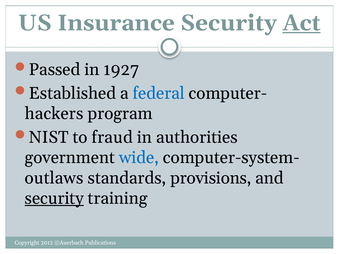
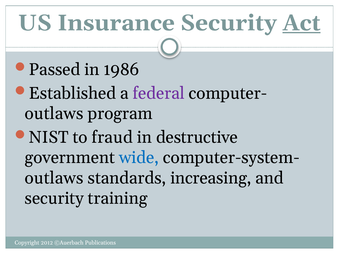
1927: 1927 -> 1986
federal colour: blue -> purple
hackers at (54, 114): hackers -> outlaws
authorities: authorities -> destructive
provisions: provisions -> increasing
security at (54, 198) underline: present -> none
